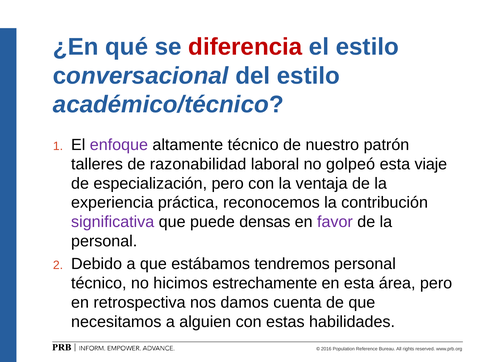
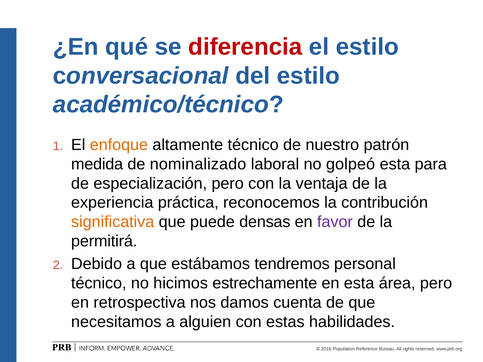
enfoque colour: purple -> orange
talleres: talleres -> medida
razonabilidad: razonabilidad -> nominalizado
viaje: viaje -> para
significativa colour: purple -> orange
personal at (104, 241): personal -> permitirá
